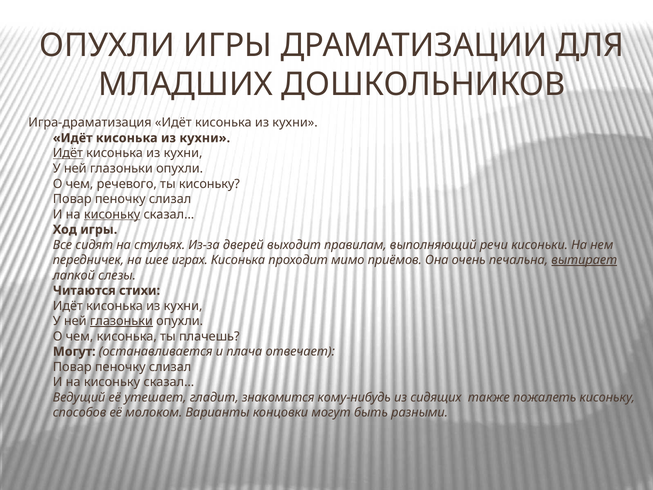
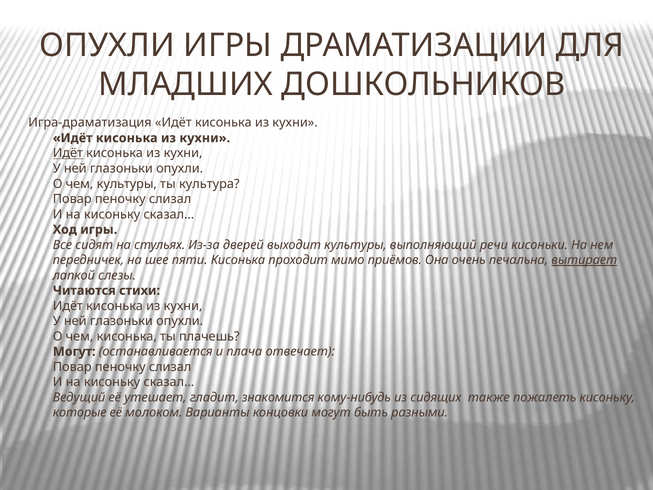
чем речевого: речевого -> культуры
ты кисоньку: кисоньку -> культура
кисоньку at (112, 214) underline: present -> none
выходит правилам: правилам -> культуры
играх: играх -> пяти
глазоньки at (121, 321) underline: present -> none
способов: способов -> которые
